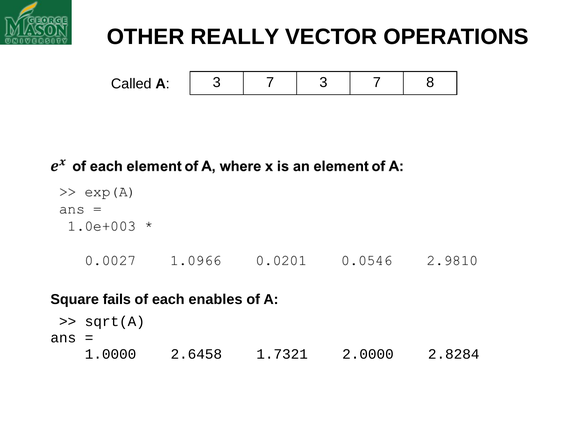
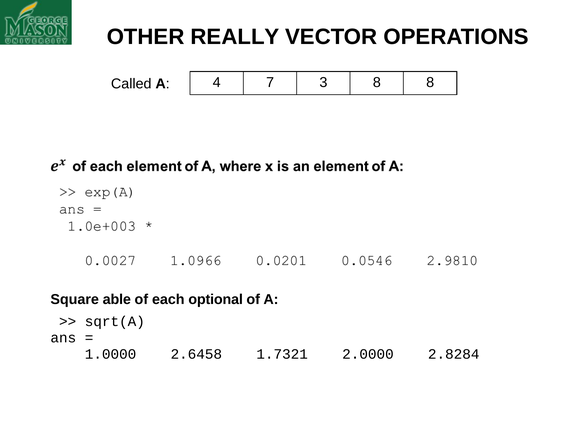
A 3: 3 -> 4
7 3 7: 7 -> 8
fails: fails -> able
enables: enables -> optional
